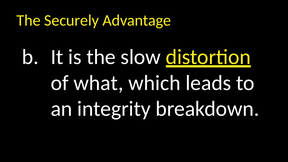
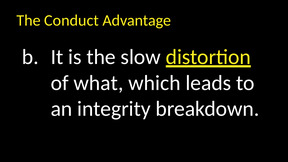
Securely: Securely -> Conduct
